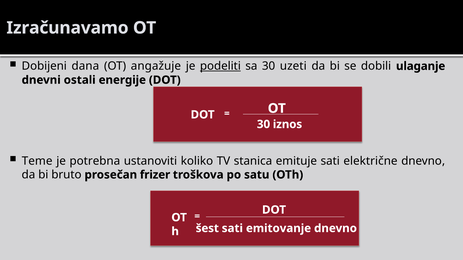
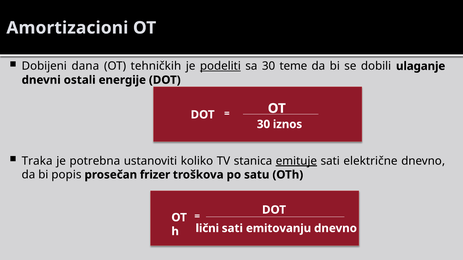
Izračunavamo: Izračunavamo -> Amortizacioni
angažuje: angažuje -> tehničkih
uzeti: uzeti -> teme
Teme: Teme -> Traka
emituje underline: none -> present
bruto: bruto -> popis
šest: šest -> lični
emitovanje: emitovanje -> emitovanju
